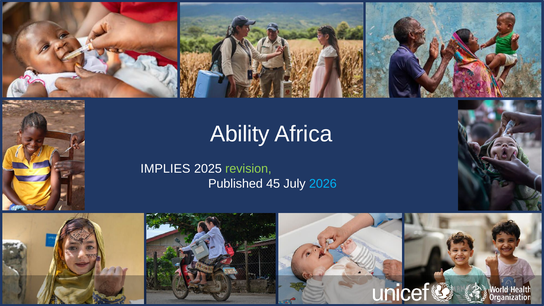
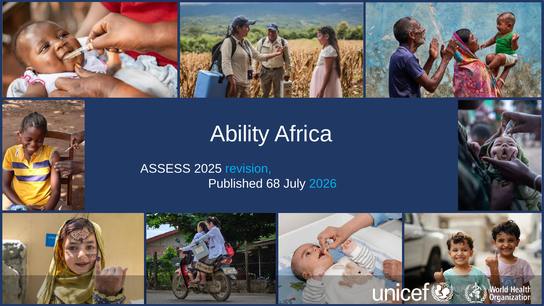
IMPLIES: IMPLIES -> ASSESS
revision colour: light green -> light blue
45: 45 -> 68
